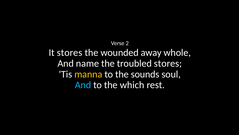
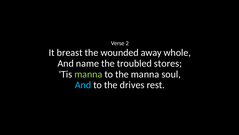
It stores: stores -> breast
manna at (88, 74) colour: yellow -> light green
the sounds: sounds -> manna
which: which -> drives
